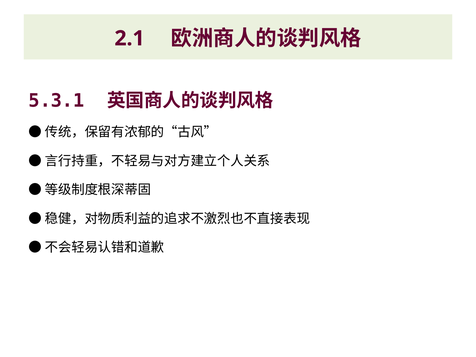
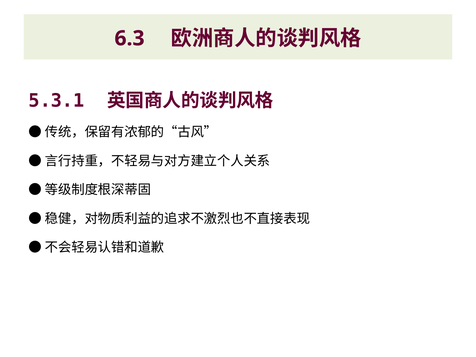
2.1: 2.1 -> 6.3
